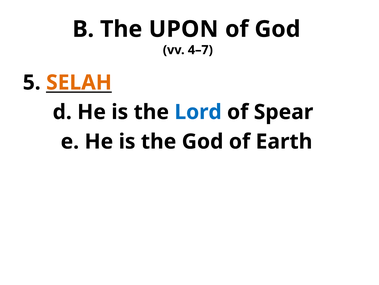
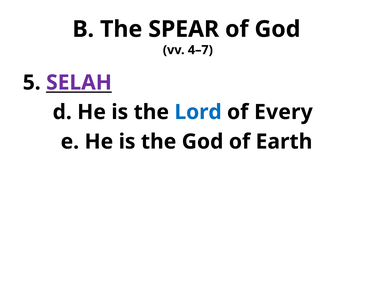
UPON: UPON -> SPEAR
SELAH colour: orange -> purple
Spear: Spear -> Every
